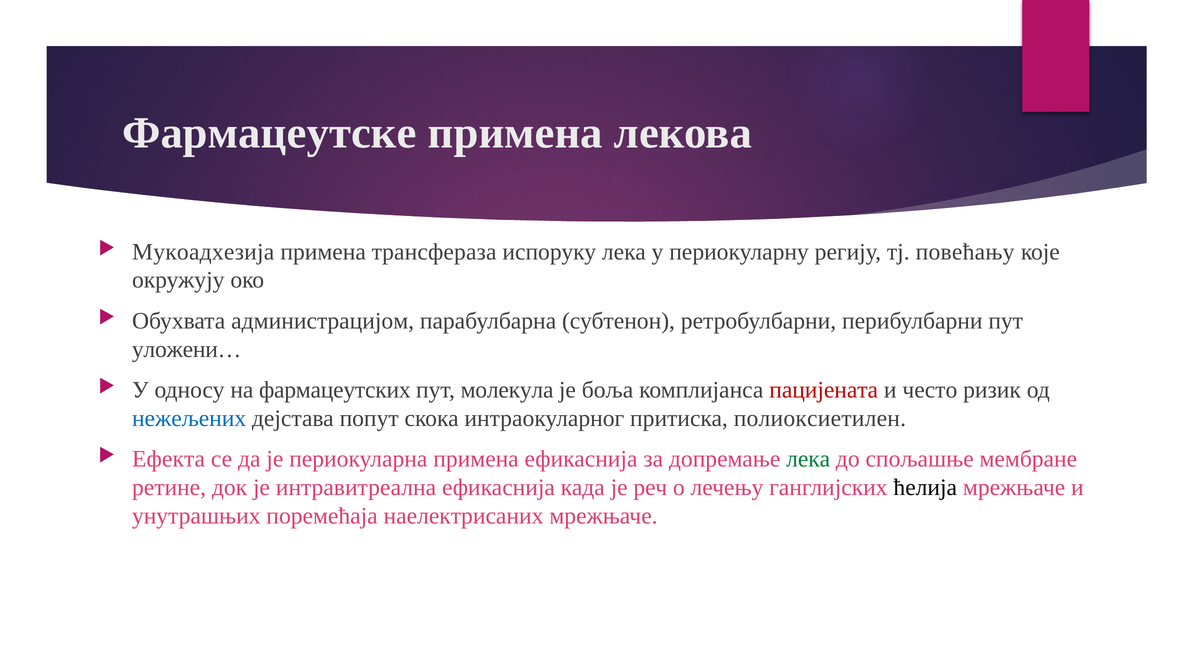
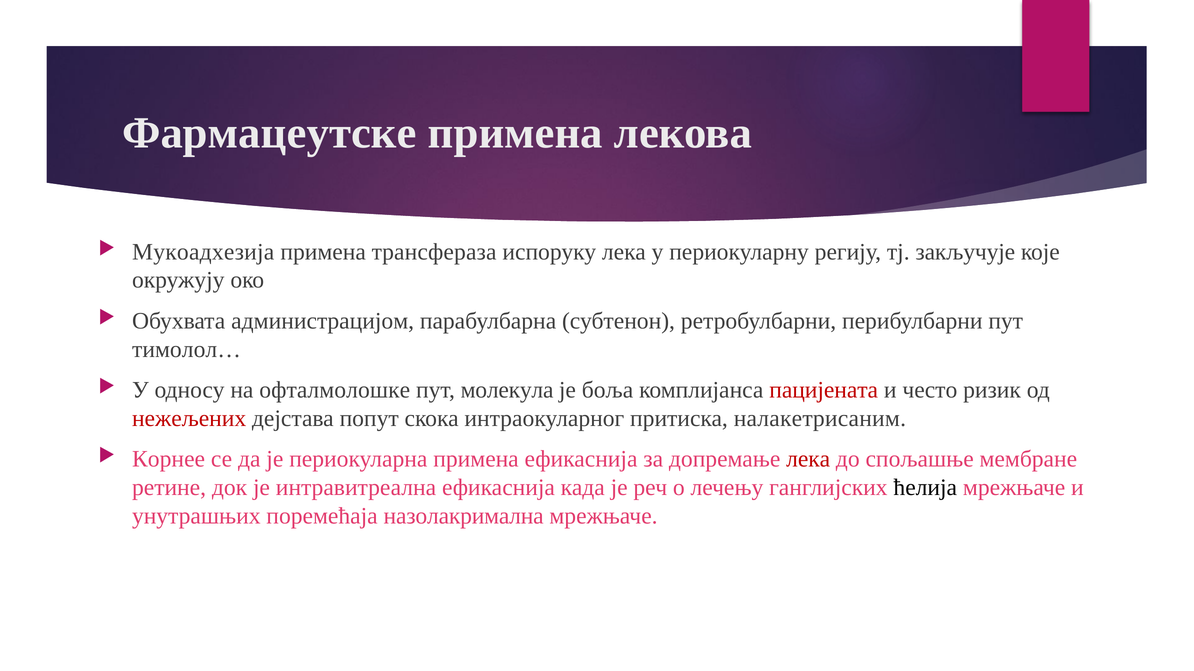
повећању: повећању -> закључује
уложени…: уложени… -> тимолол…
фармацеутских: фармацеутских -> офталмолошке
нежељених colour: blue -> red
полиоксиетилен: полиоксиетилен -> налакетрисаним
Ефекта: Ефекта -> Корнее
лека at (808, 460) colour: green -> red
наелектрисаних: наелектрисаних -> назолакримална
